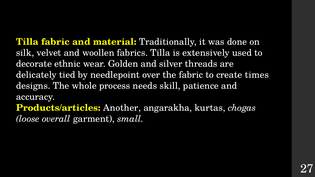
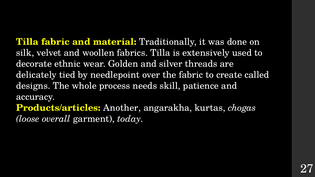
times: times -> called
small: small -> today
